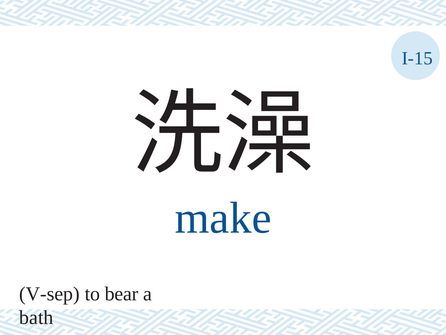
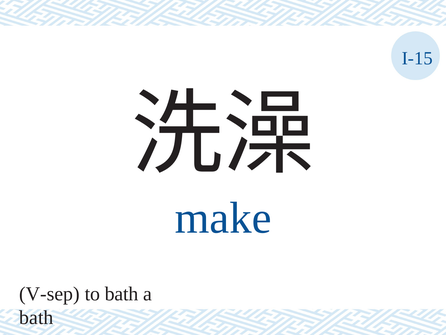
to bear: bear -> bath
